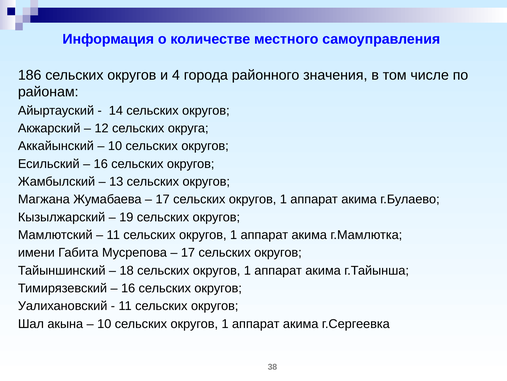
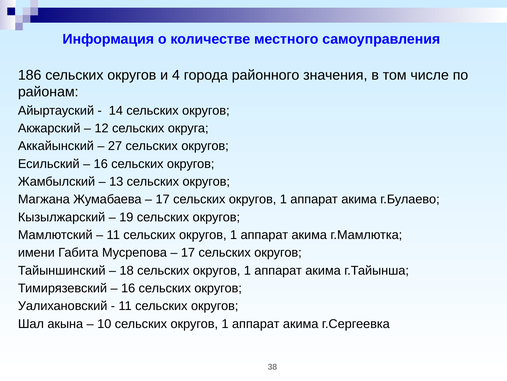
10 at (115, 146): 10 -> 27
